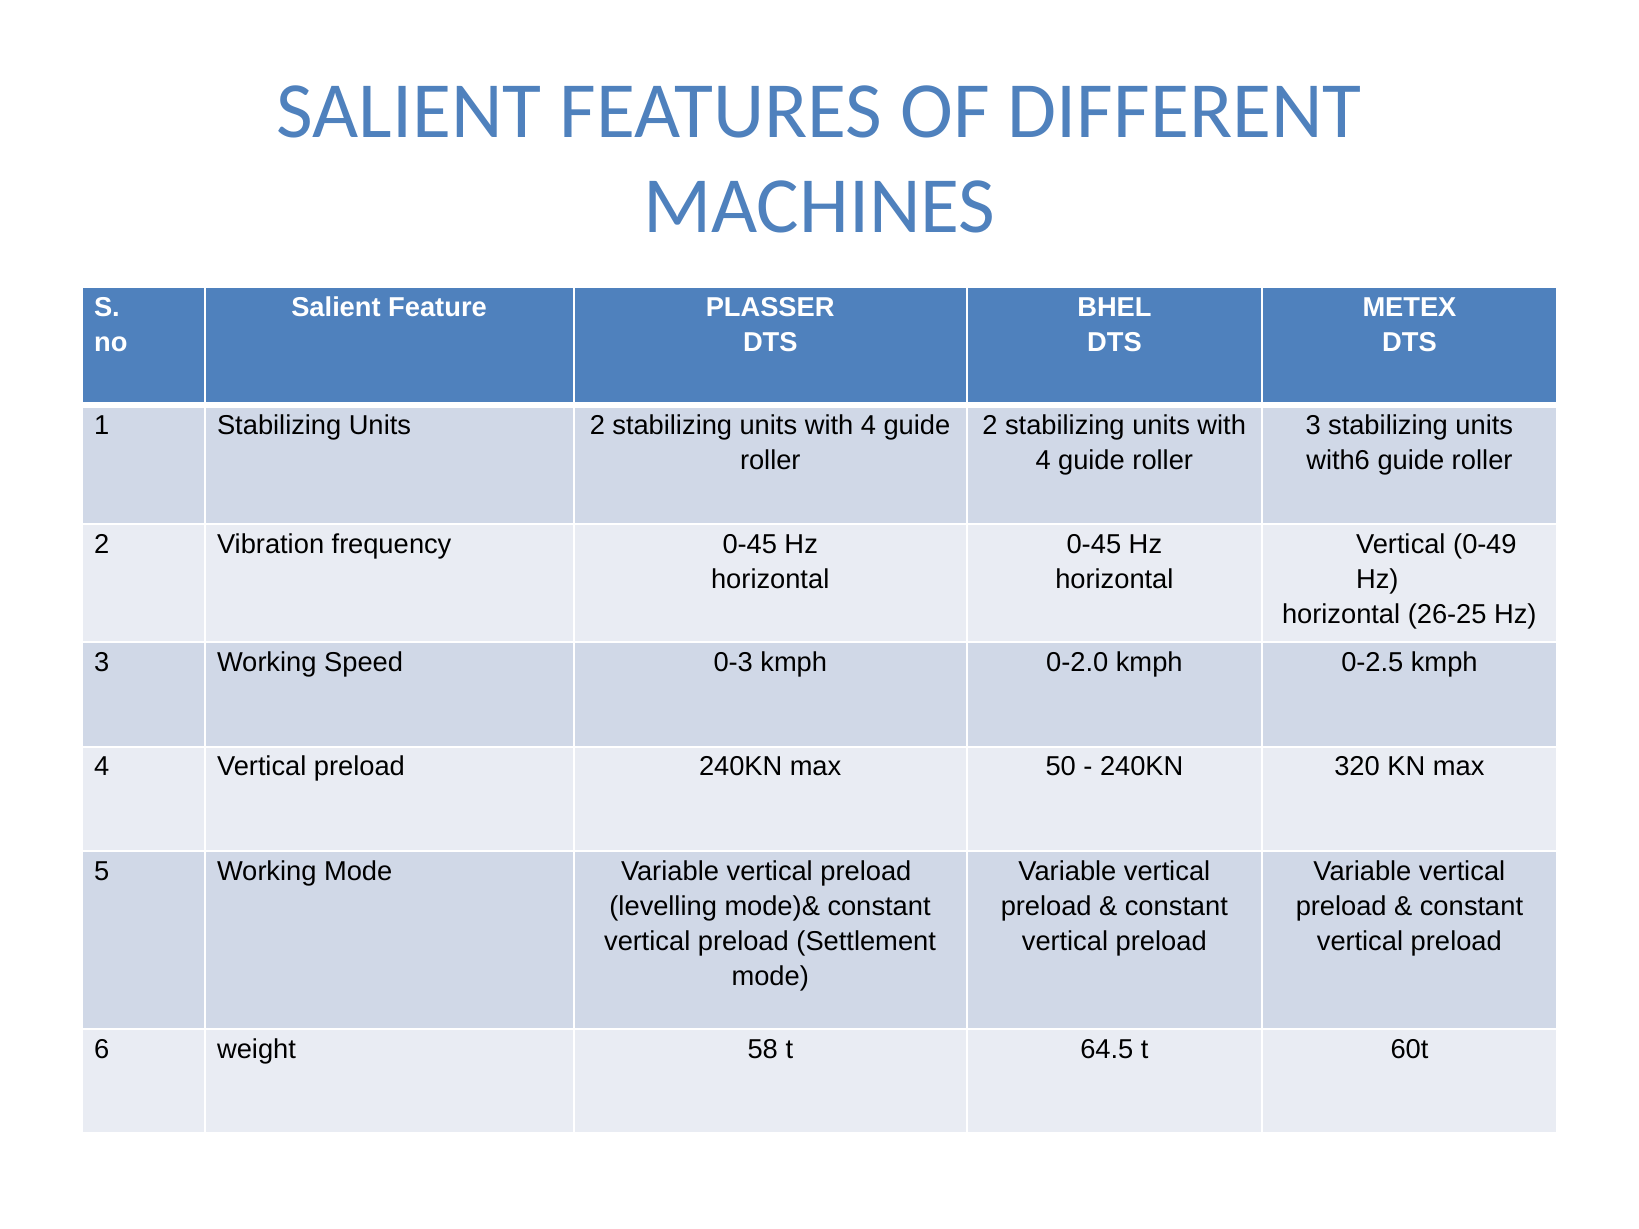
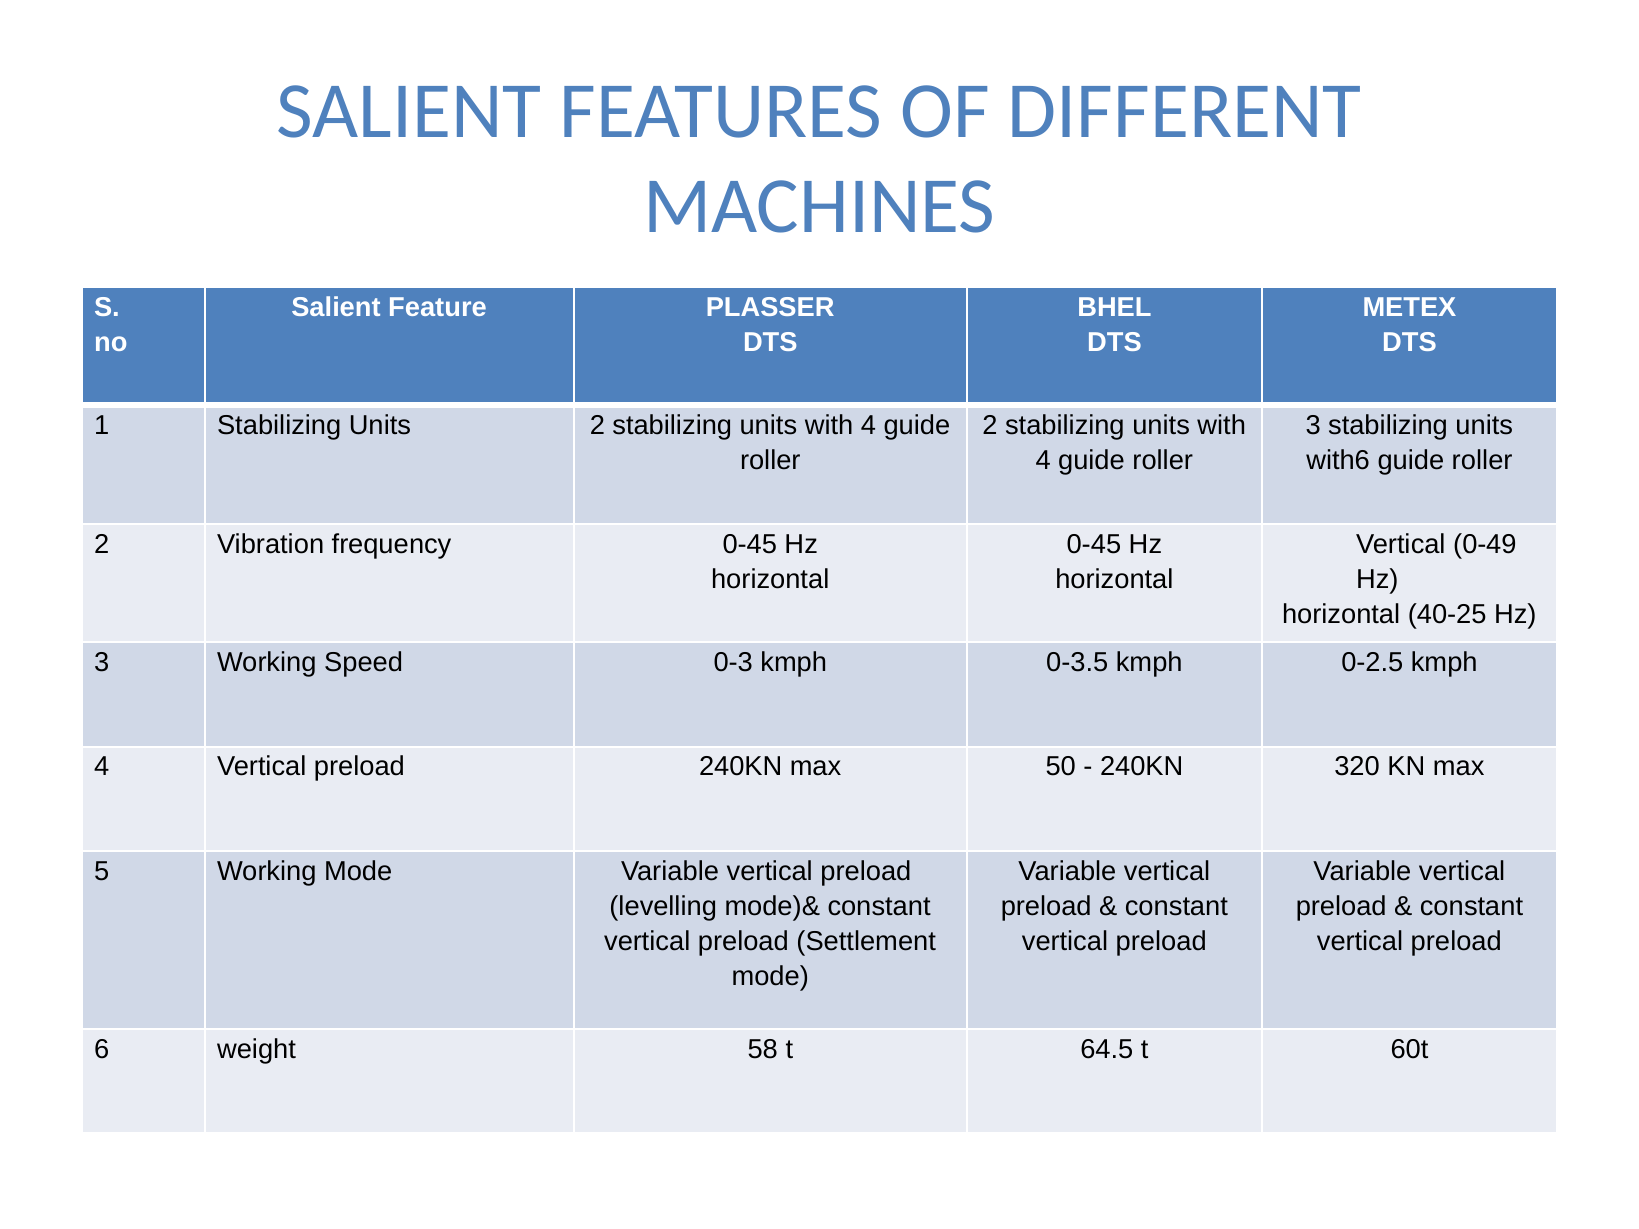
26-25: 26-25 -> 40-25
0-2.0: 0-2.0 -> 0-3.5
